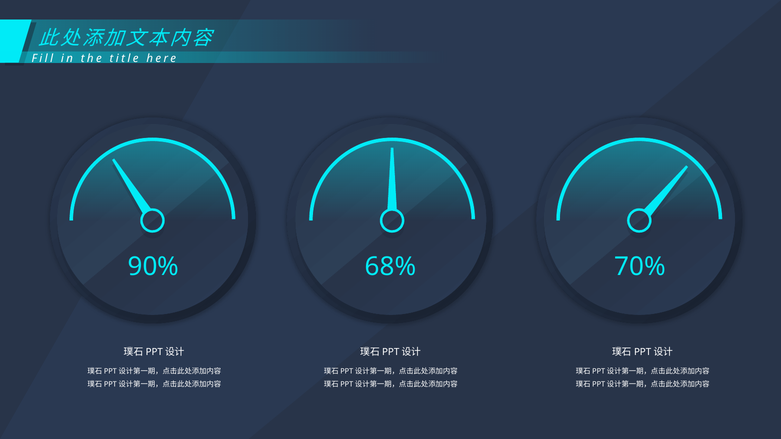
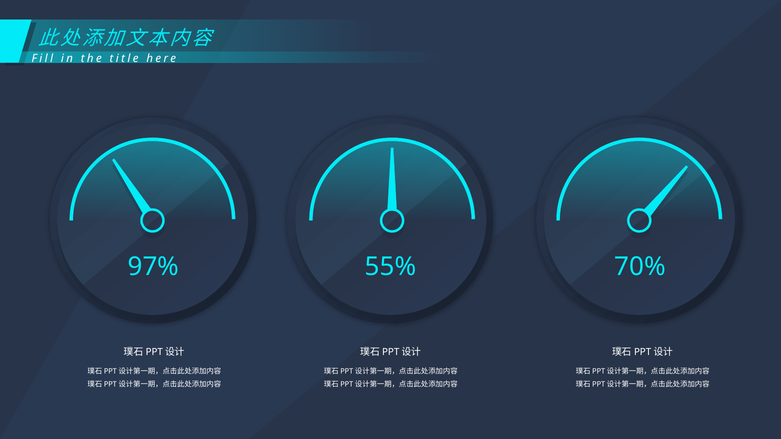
90%: 90% -> 97%
68%: 68% -> 55%
